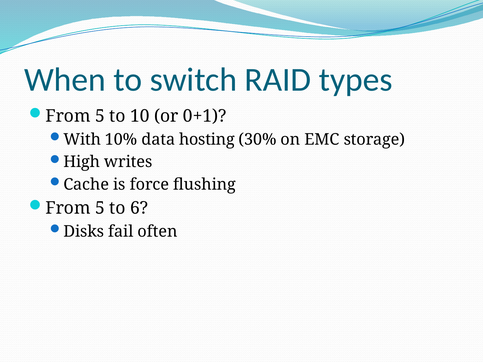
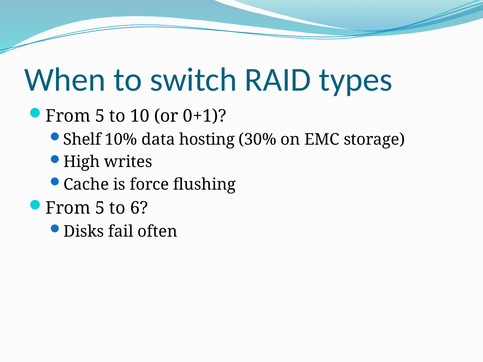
With: With -> Shelf
